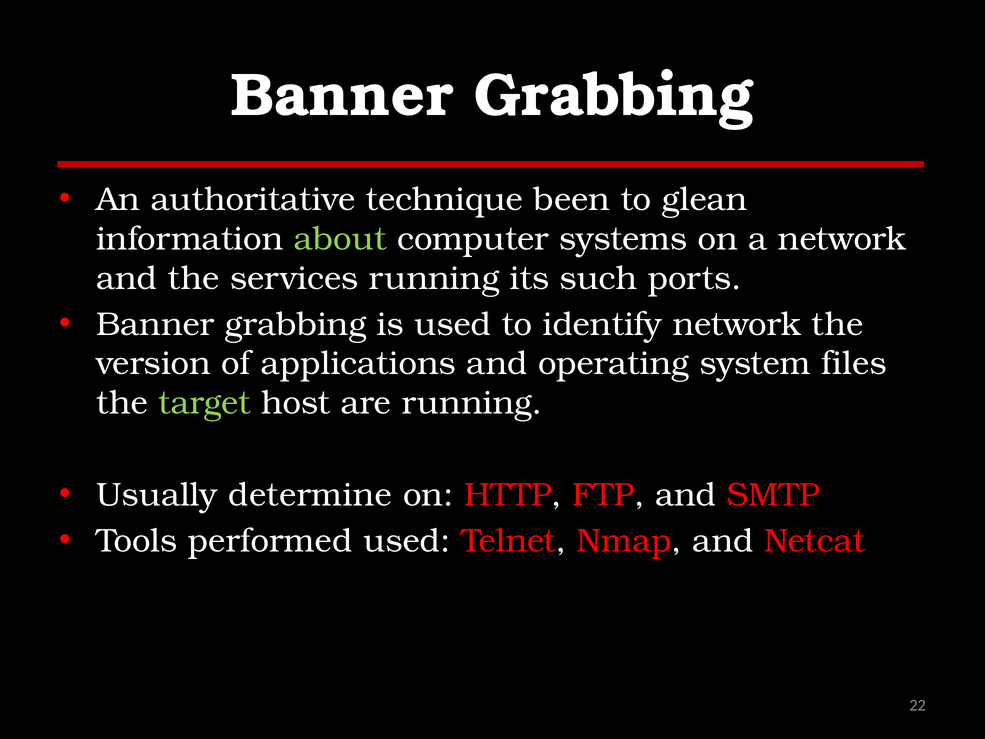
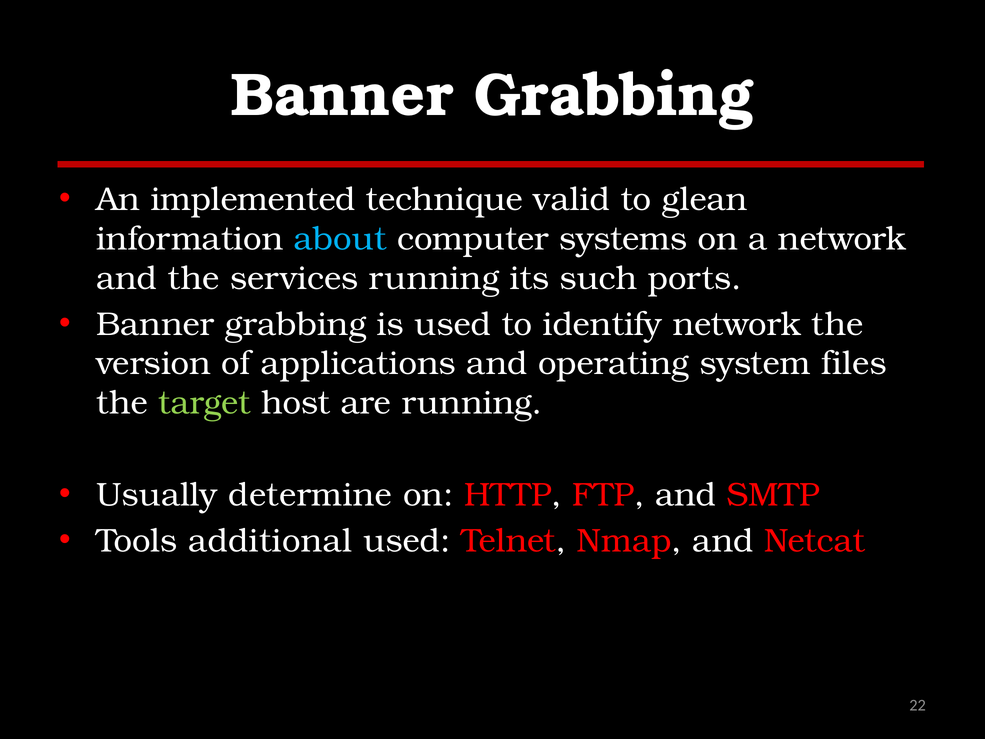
authoritative: authoritative -> implemented
been: been -> valid
about colour: light green -> light blue
performed: performed -> additional
